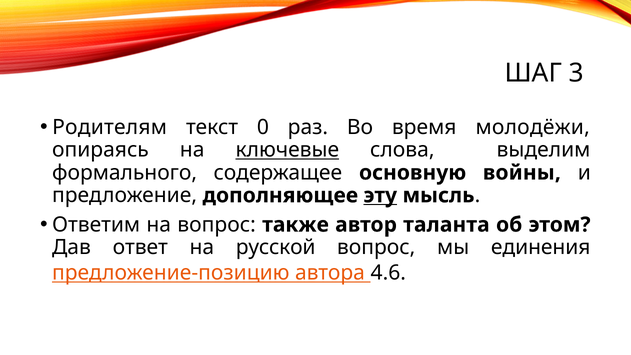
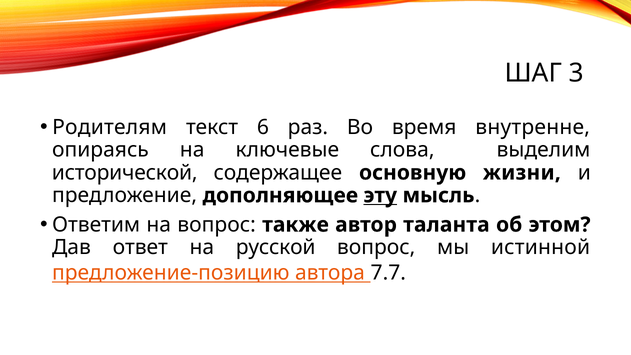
0: 0 -> 6
молодёжи: молодёжи -> внутренне
ключевые underline: present -> none
формального: формального -> исторической
войны: войны -> жизни
единения: единения -> истинной
4.6: 4.6 -> 7.7
